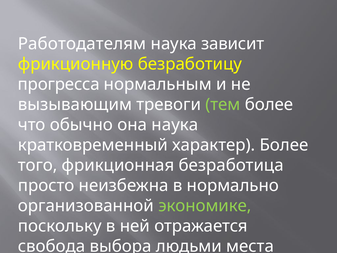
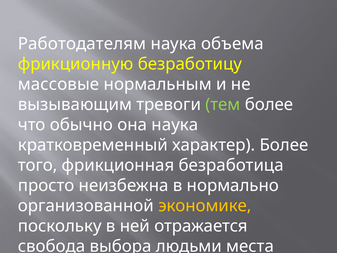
зависит: зависит -> объема
прогресса: прогресса -> массовые
экономике colour: light green -> yellow
